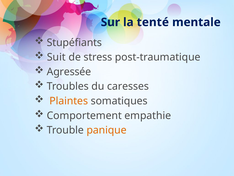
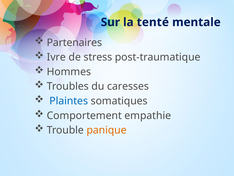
Stupéfiants: Stupéfiants -> Partenaires
Suit: Suit -> Ivre
Agressée: Agressée -> Hommes
Plaintes colour: orange -> blue
